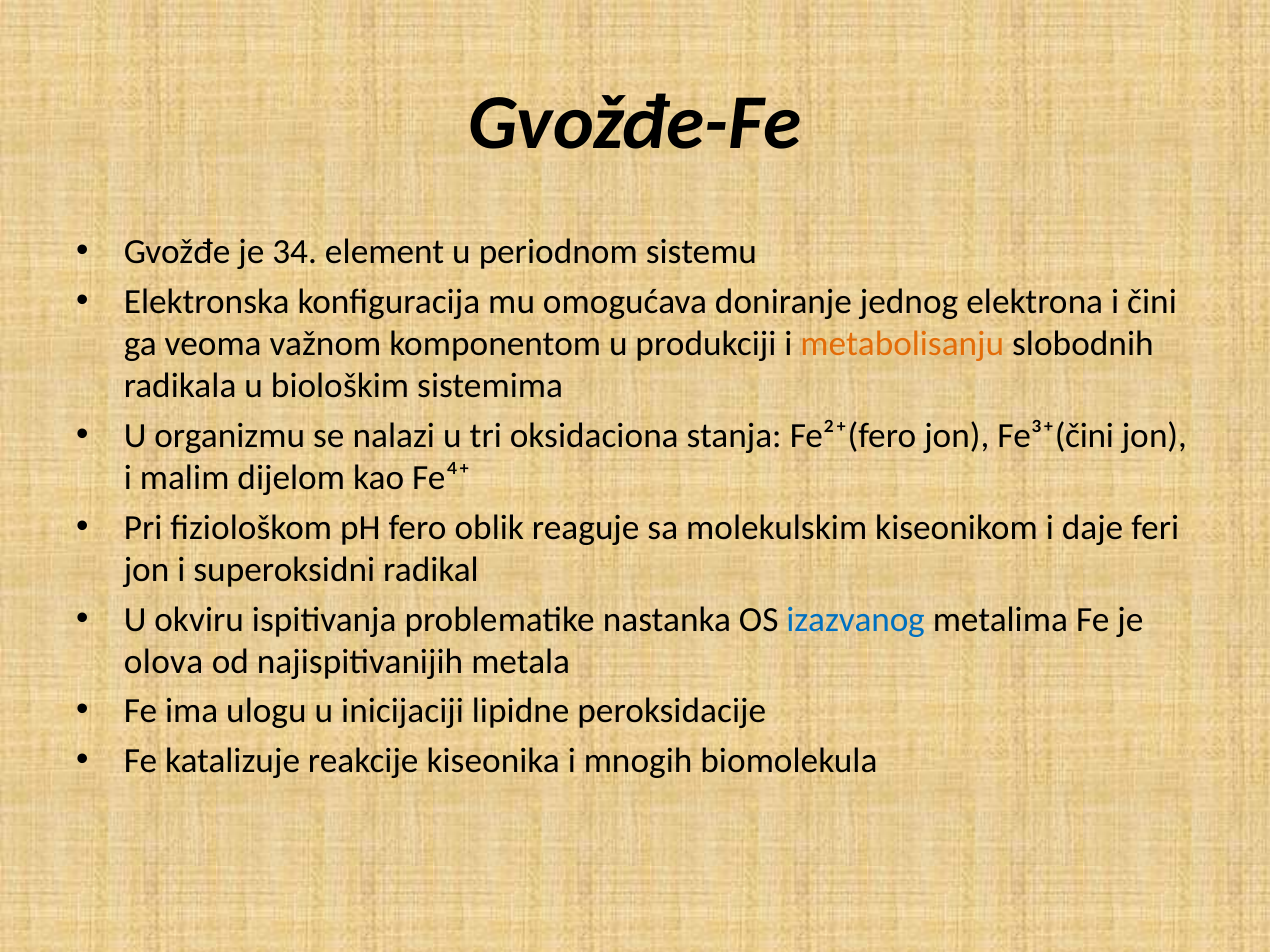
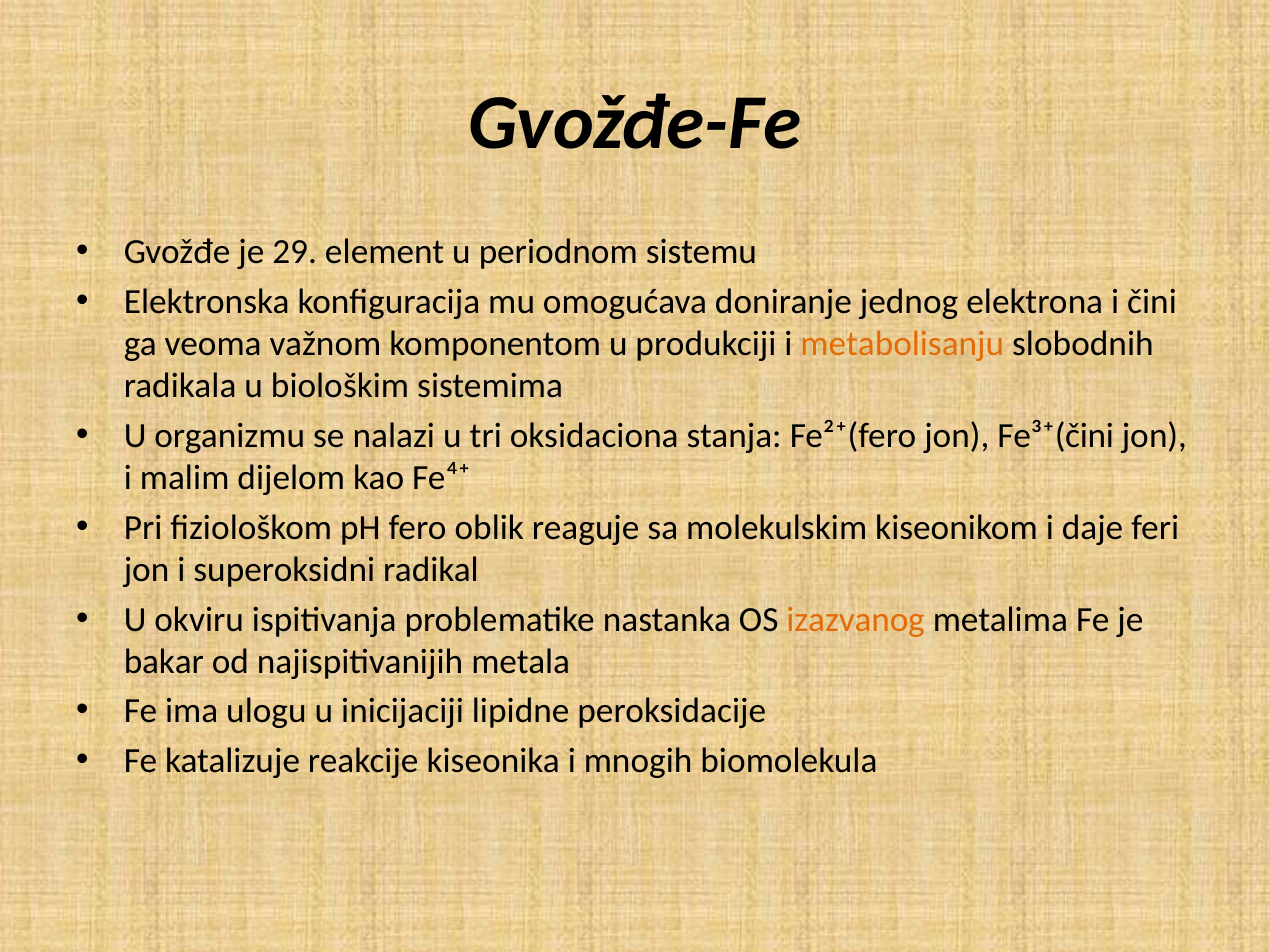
34: 34 -> 29
izazvanog colour: blue -> orange
olova: olova -> bakar
